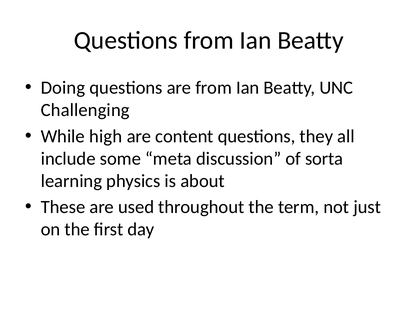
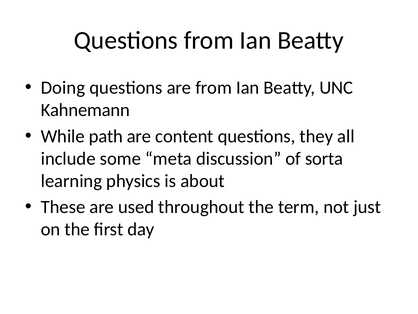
Challenging: Challenging -> Kahnemann
high: high -> path
